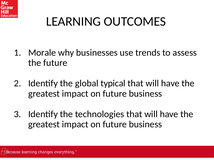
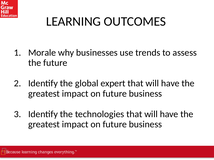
typical: typical -> expert
